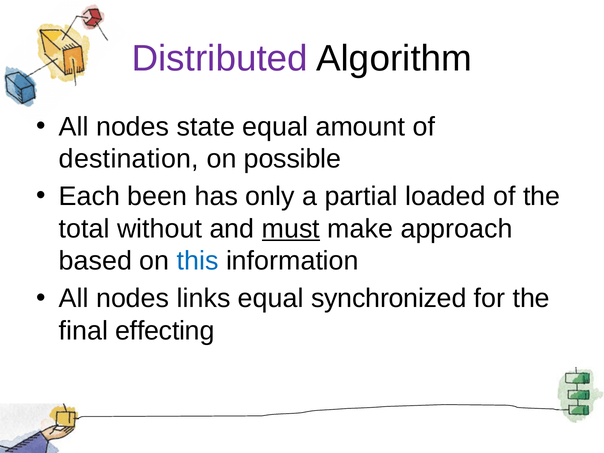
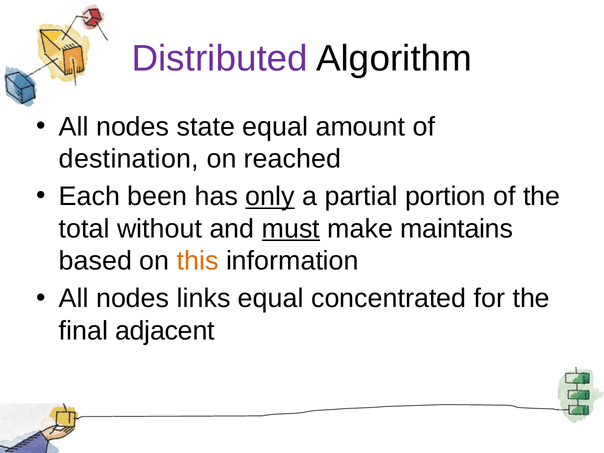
possible: possible -> reached
only underline: none -> present
loaded: loaded -> portion
approach: approach -> maintains
this colour: blue -> orange
synchronized: synchronized -> concentrated
effecting: effecting -> adjacent
